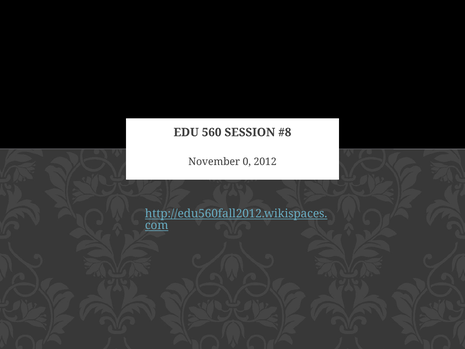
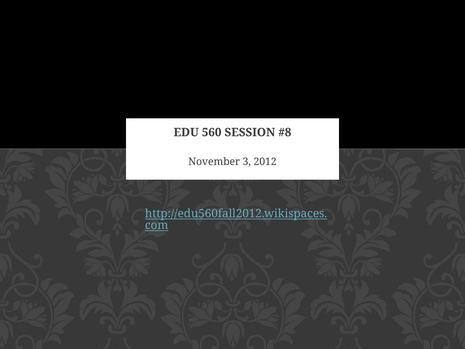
0: 0 -> 3
